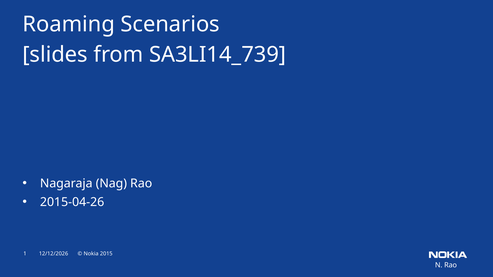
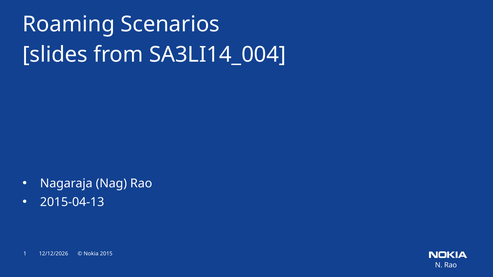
SA3LI14_739: SA3LI14_739 -> SA3LI14_004
2015-04-26: 2015-04-26 -> 2015-04-13
